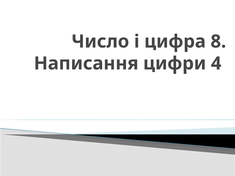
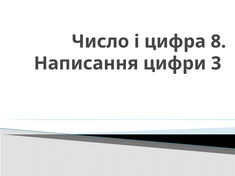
4: 4 -> 3
